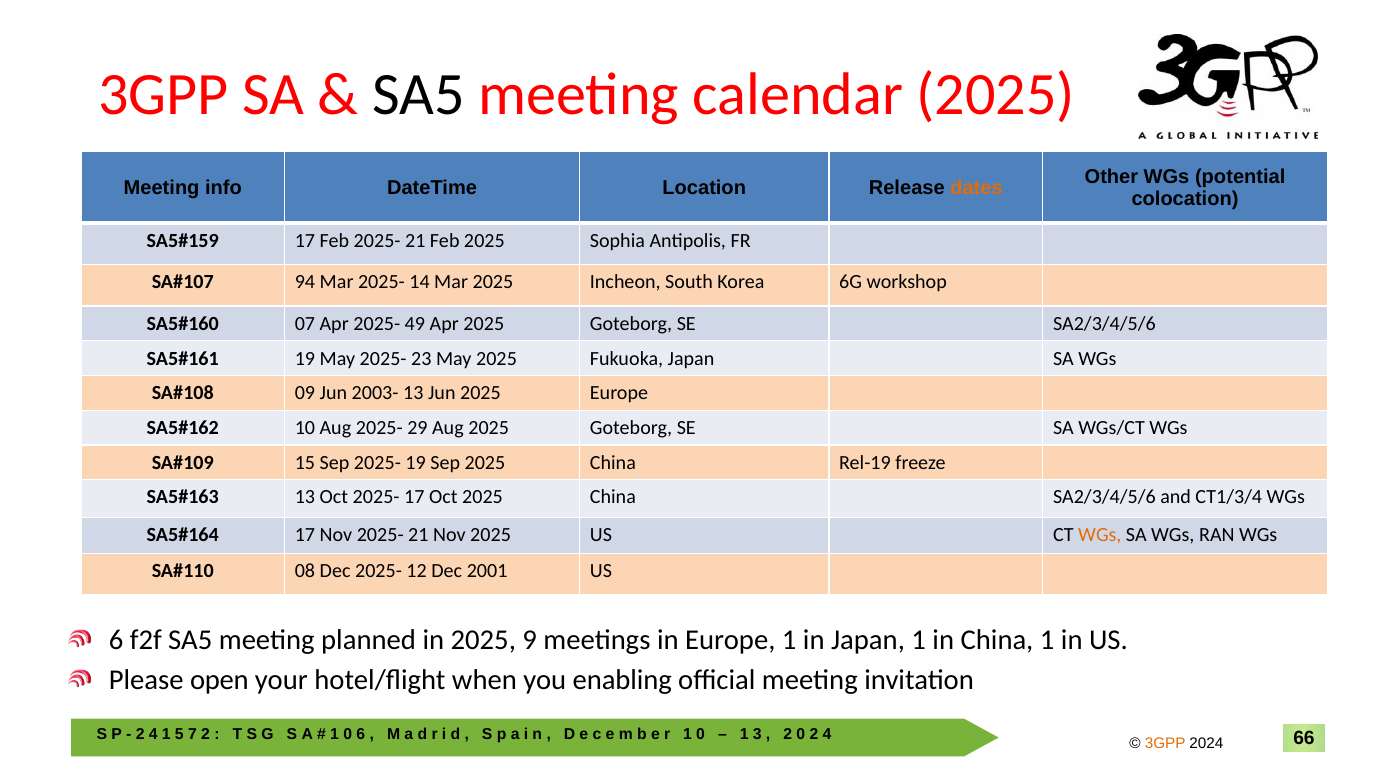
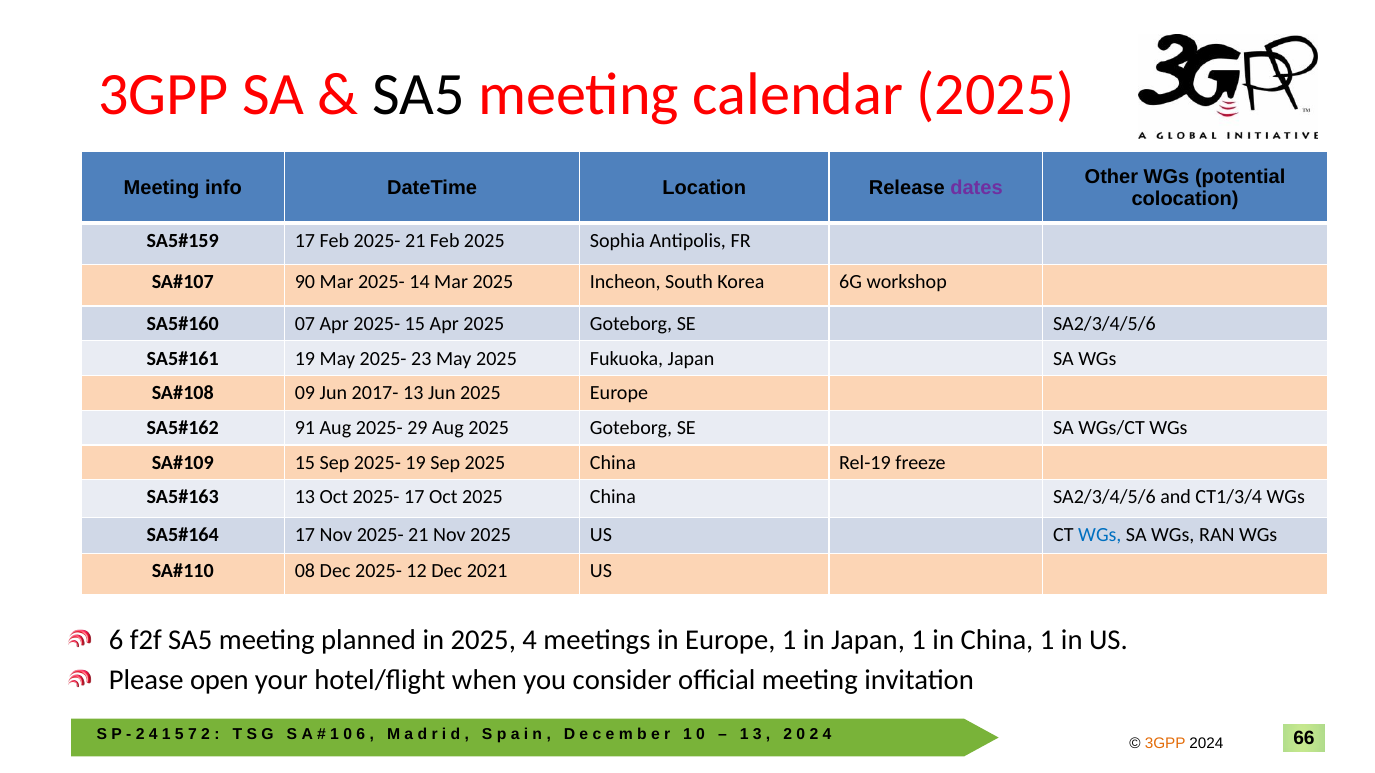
dates colour: orange -> purple
94: 94 -> 90
2025- 49: 49 -> 15
2003-: 2003- -> 2017-
10: 10 -> 91
WGs at (1100, 536) colour: orange -> blue
2001: 2001 -> 2021
2025 9: 9 -> 4
enabling: enabling -> consider
